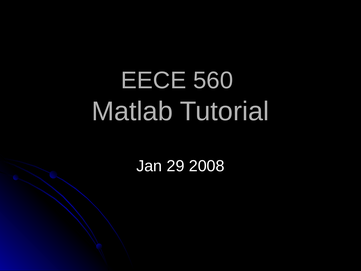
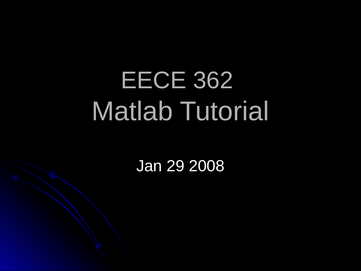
560: 560 -> 362
